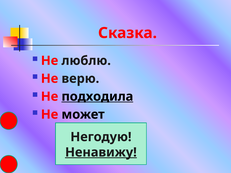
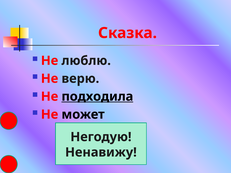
Ненавижу underline: present -> none
